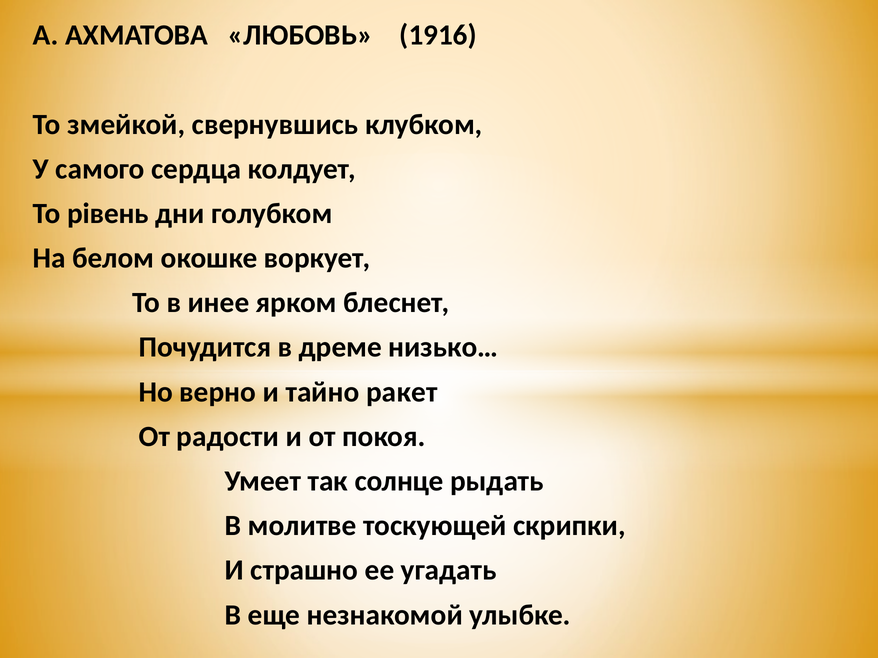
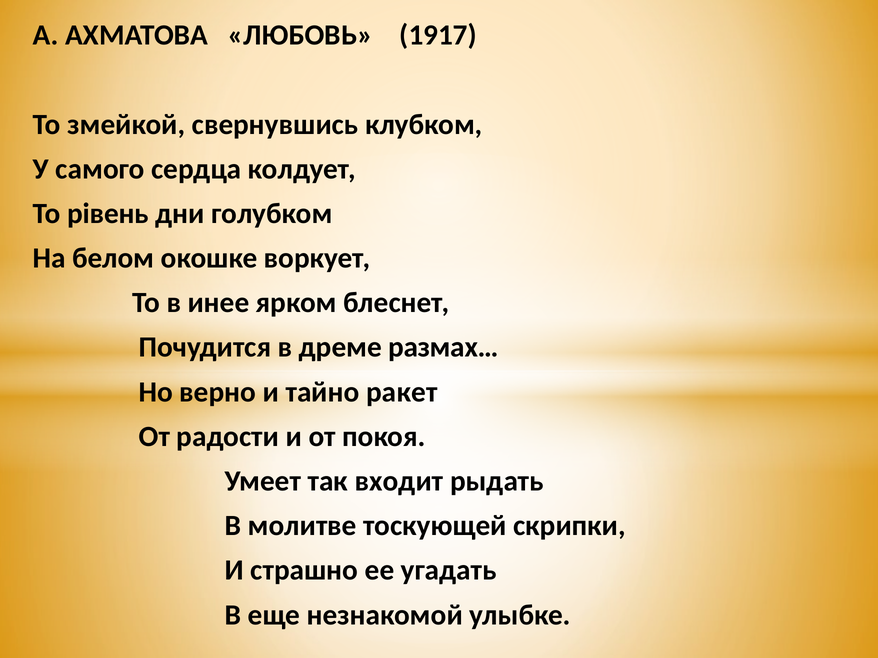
1916: 1916 -> 1917
низько…: низько… -> размах…
солнце: солнце -> входит
